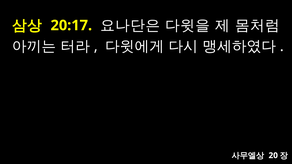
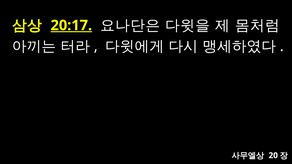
20:17 underline: none -> present
